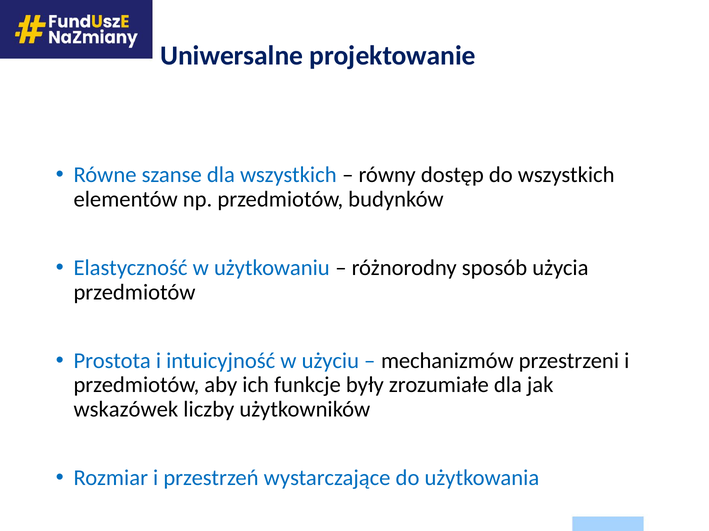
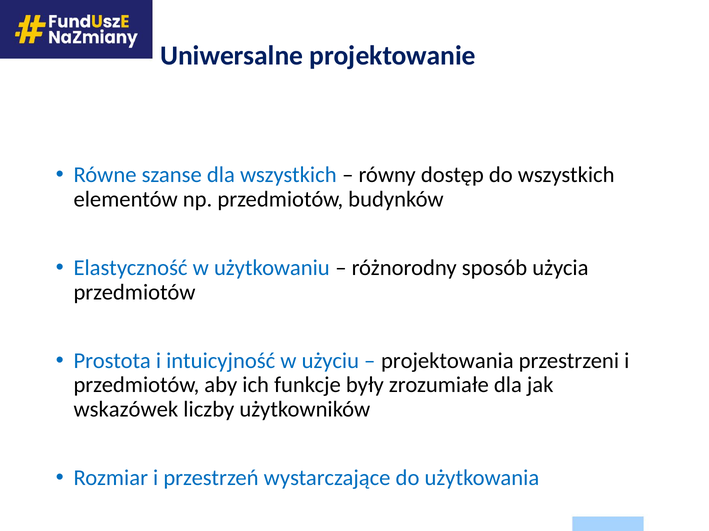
mechanizmów: mechanizmów -> projektowania
